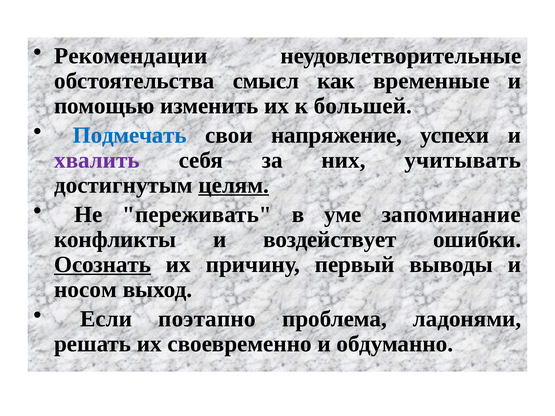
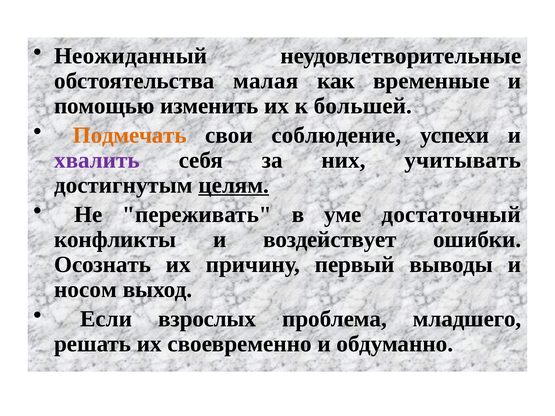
Рекомендации: Рекомендации -> Неожиданный
смысл: смысл -> малая
Подмечать colour: blue -> orange
напряжение: напряжение -> соблюдение
запоминание: запоминание -> достаточный
Осознать underline: present -> none
поэтапно: поэтапно -> взрослых
ладонями: ладонями -> младшего
